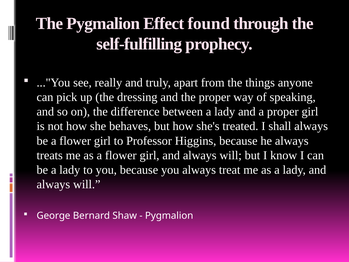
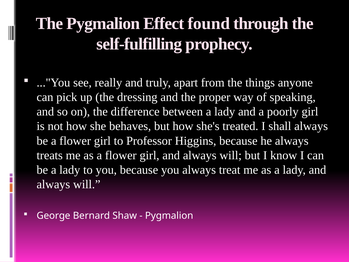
a proper: proper -> poorly
